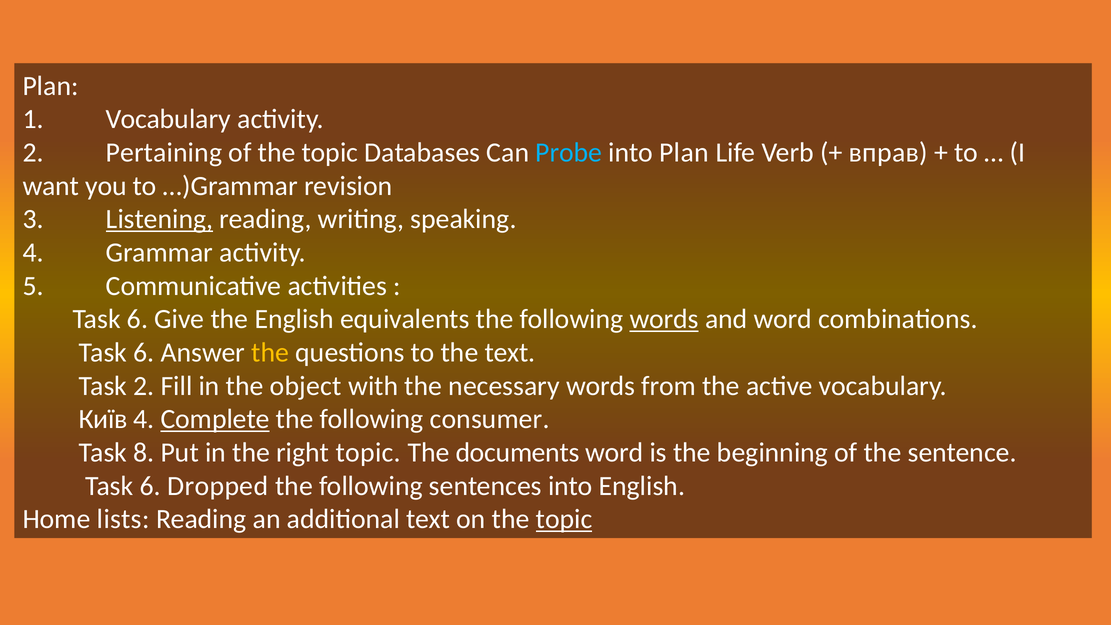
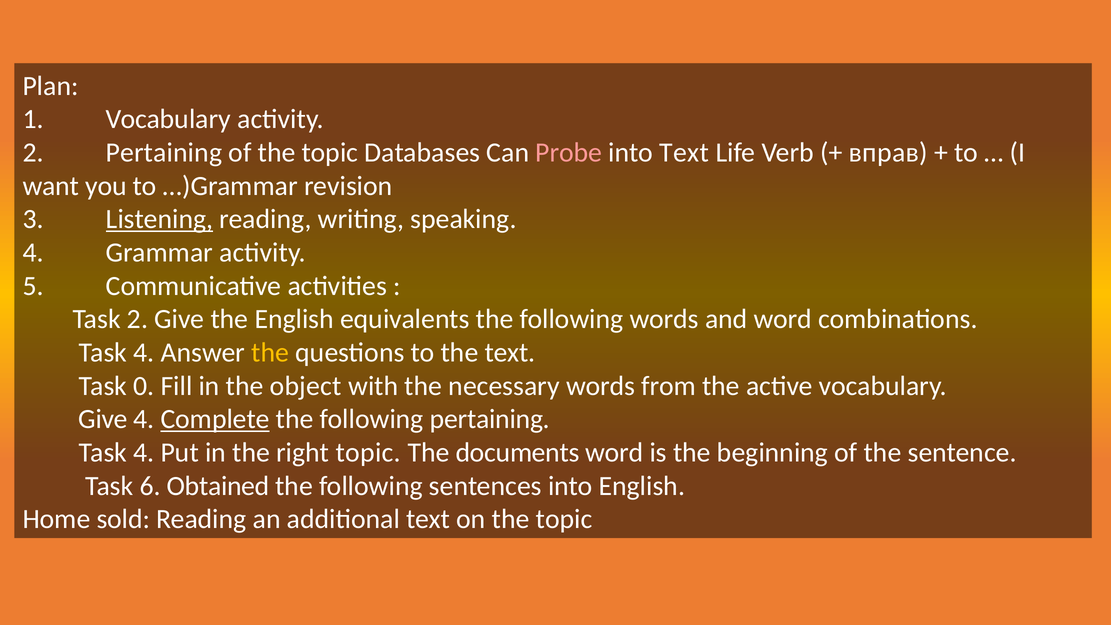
Probe colour: light blue -> pink
into Plan: Plan -> Text
6 at (138, 319): 6 -> 2
words at (664, 319) underline: present -> none
6 at (144, 353): 6 -> 4
Task 2: 2 -> 0
Київ at (103, 419): Київ -> Give
following consumer: consumer -> pertaining
8 at (144, 453): 8 -> 4
Dropped: Dropped -> Obtained
lists: lists -> sold
topic at (564, 519) underline: present -> none
